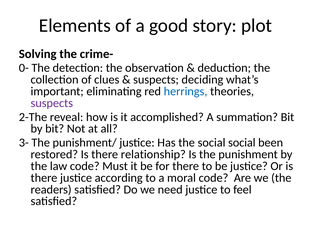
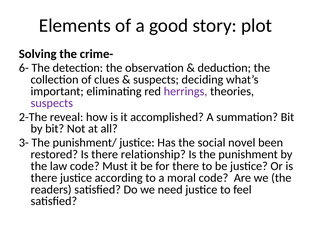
0-: 0- -> 6-
herrings colour: blue -> purple
social social: social -> novel
